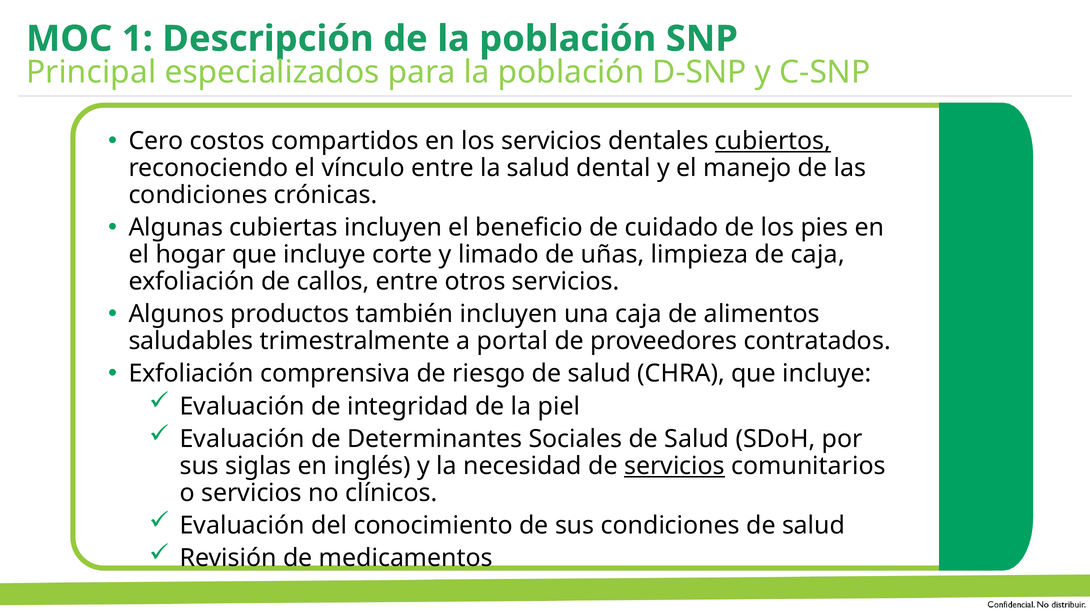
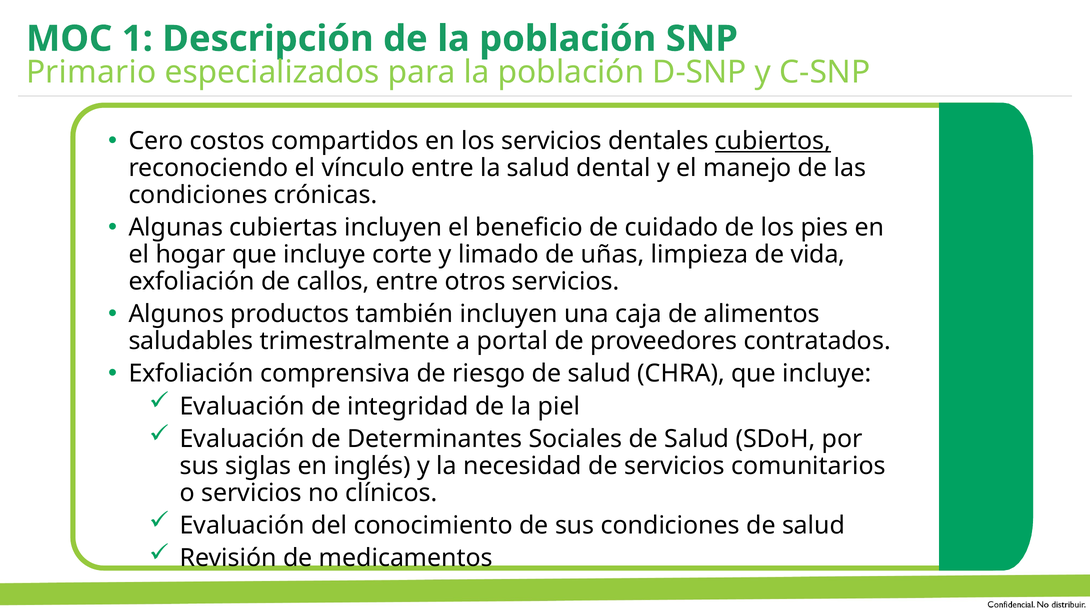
Principal: Principal -> Primario
de caja: caja -> vida
servicios at (675, 466) underline: present -> none
